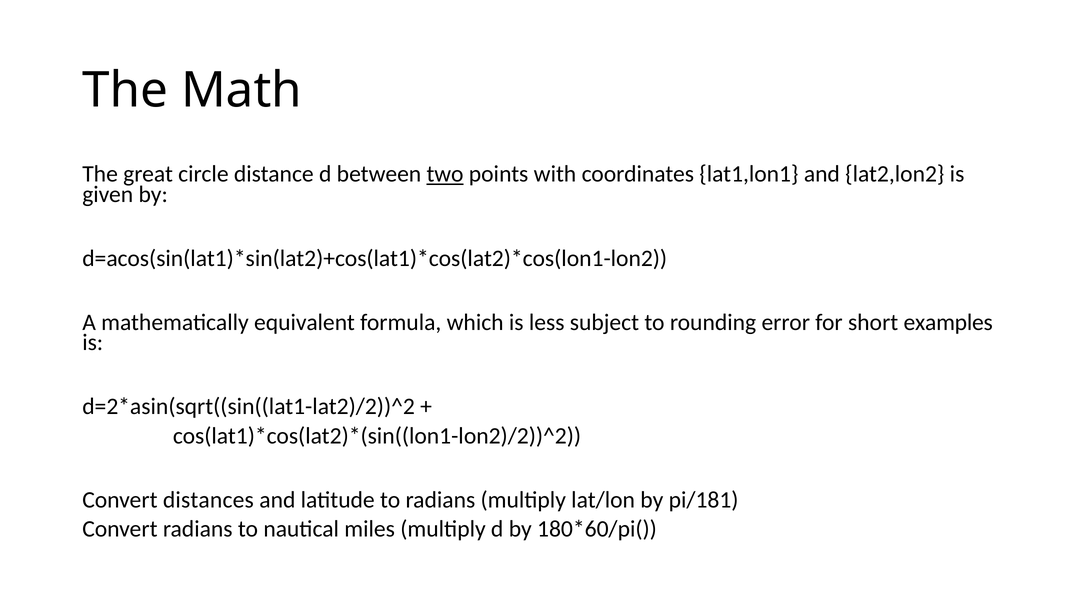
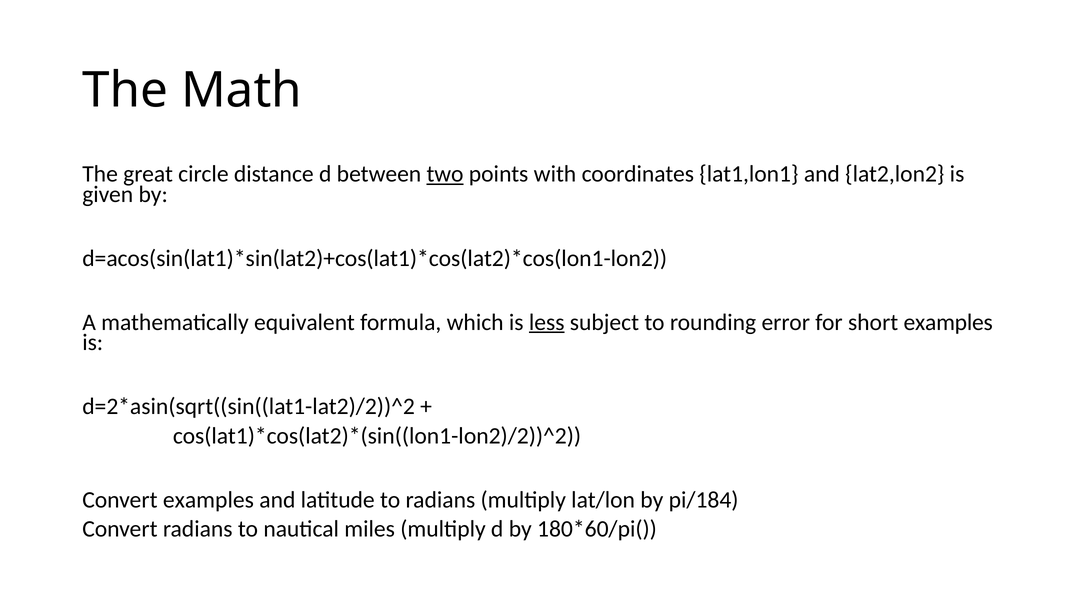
less underline: none -> present
Convert distances: distances -> examples
pi/181: pi/181 -> pi/184
